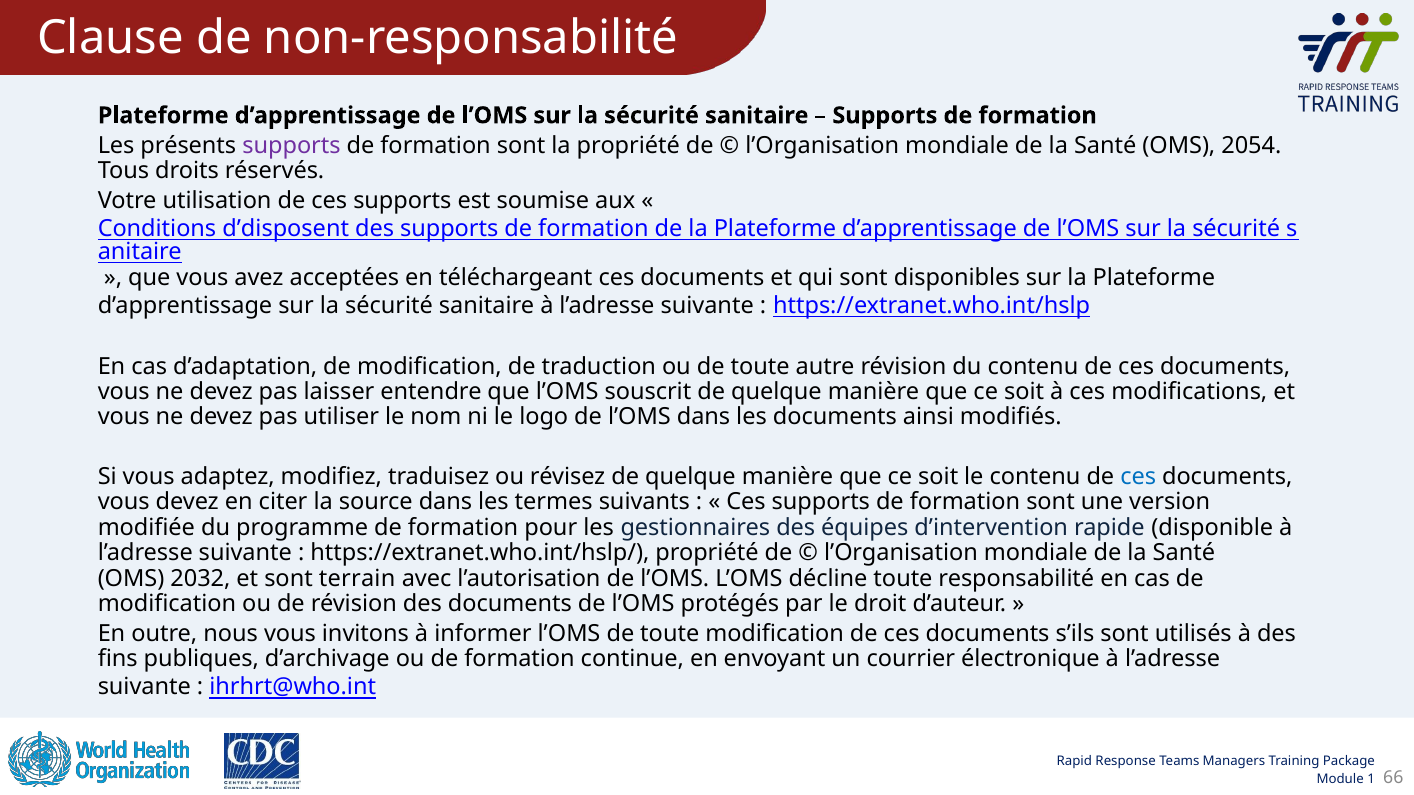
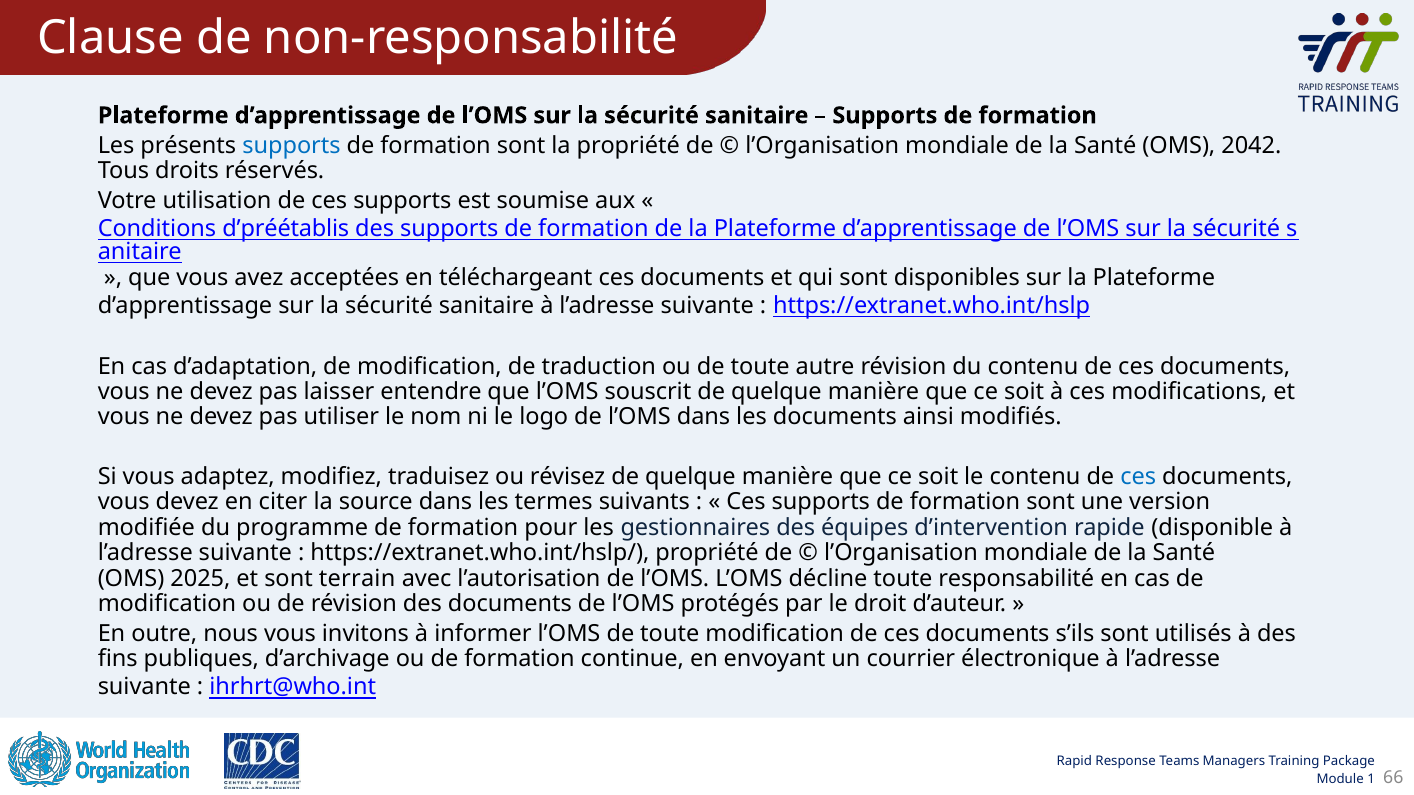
supports at (291, 145) colour: purple -> blue
2054: 2054 -> 2042
d’disposent: d’disposent -> d’préétablis
2032: 2032 -> 2025
